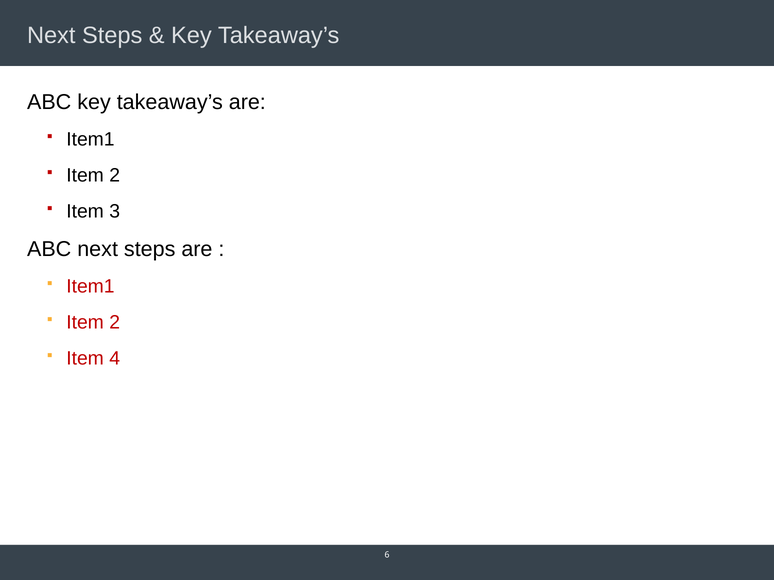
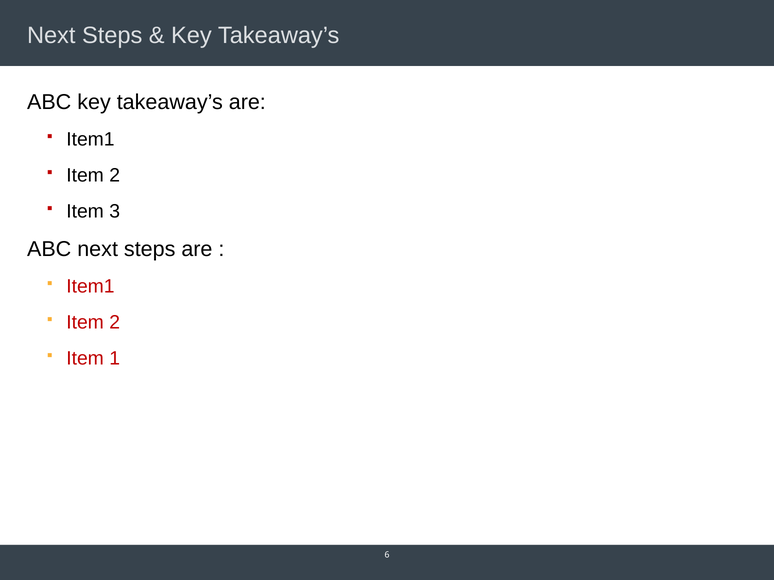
4: 4 -> 1
